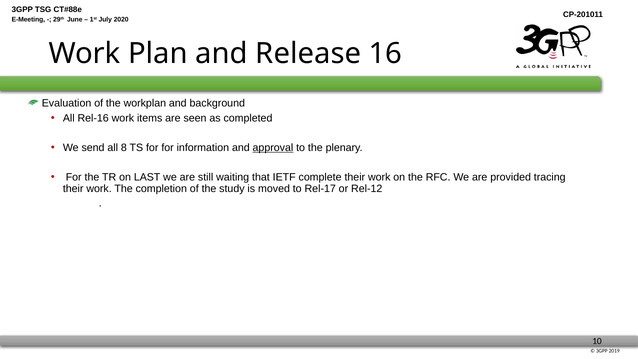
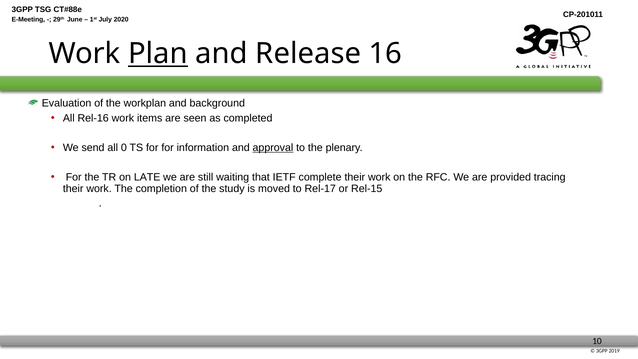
Plan underline: none -> present
8: 8 -> 0
LAST: LAST -> LATE
Rel-12: Rel-12 -> Rel-15
